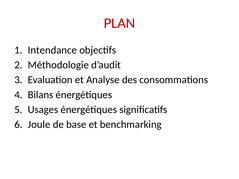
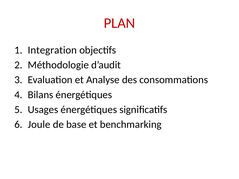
Intendance: Intendance -> Integration
